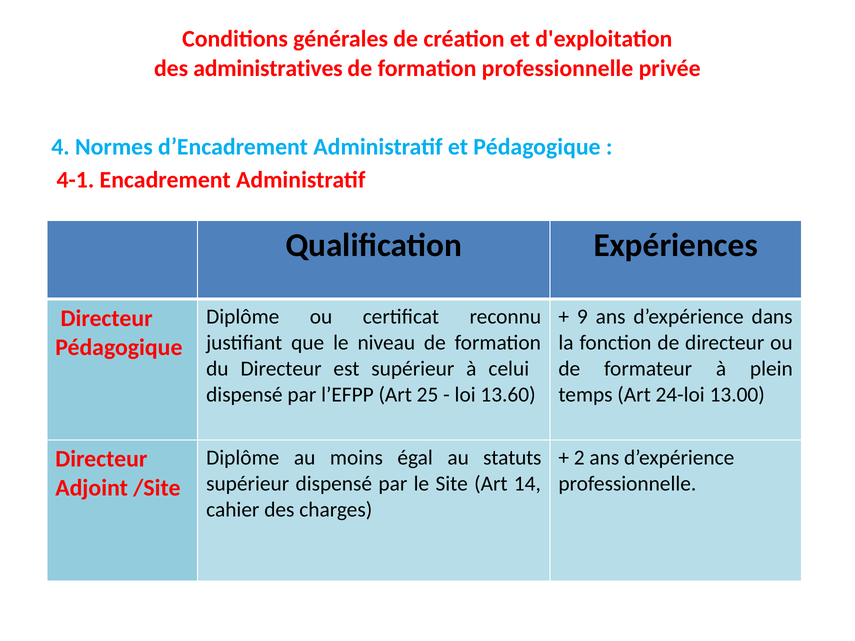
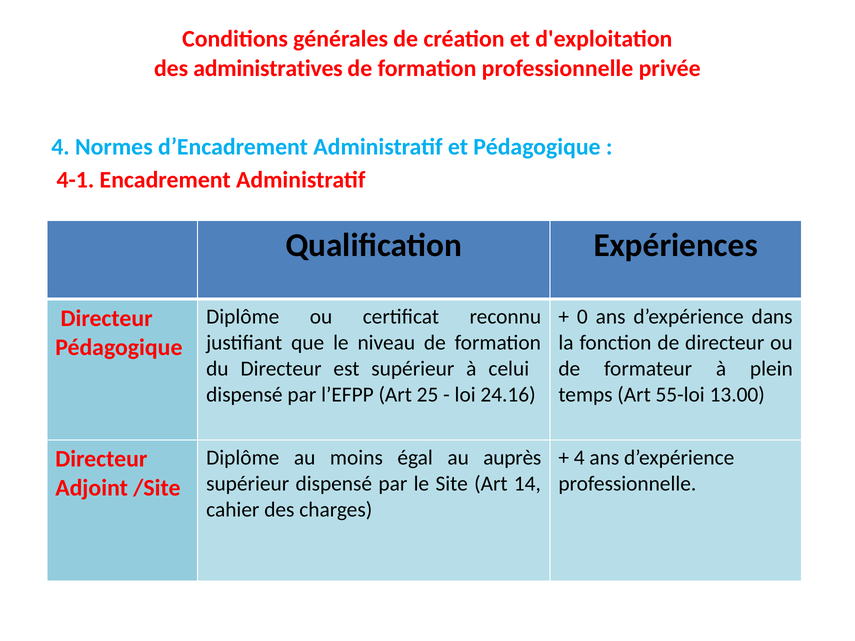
9: 9 -> 0
13.60: 13.60 -> 24.16
24-loi: 24-loi -> 55-loi
statuts: statuts -> auprès
2 at (579, 458): 2 -> 4
